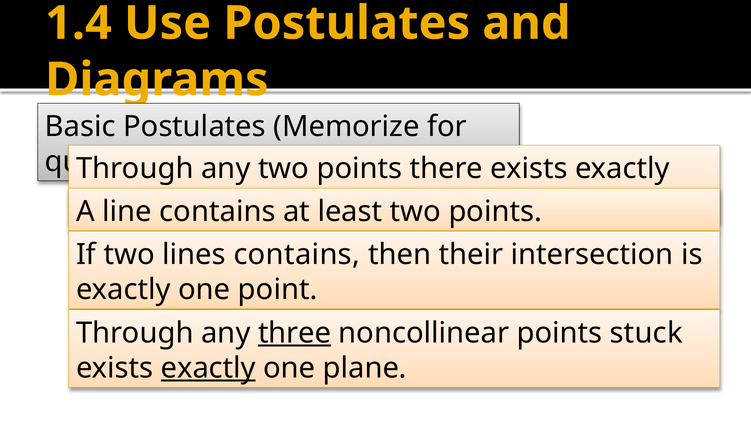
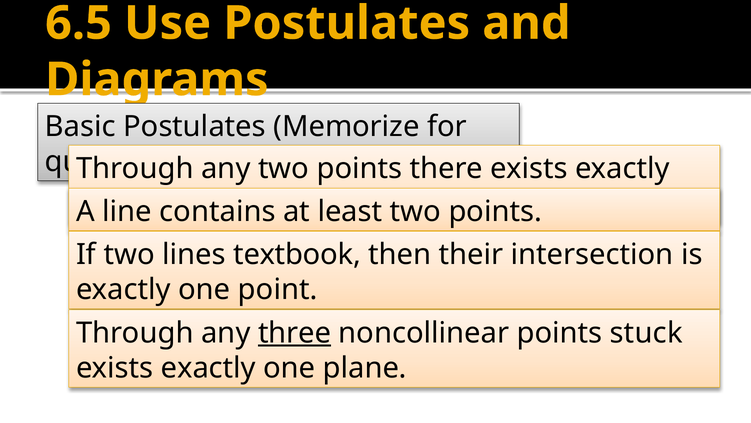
1.4: 1.4 -> 6.5
lines contains: contains -> textbook
exactly at (208, 368) underline: present -> none
